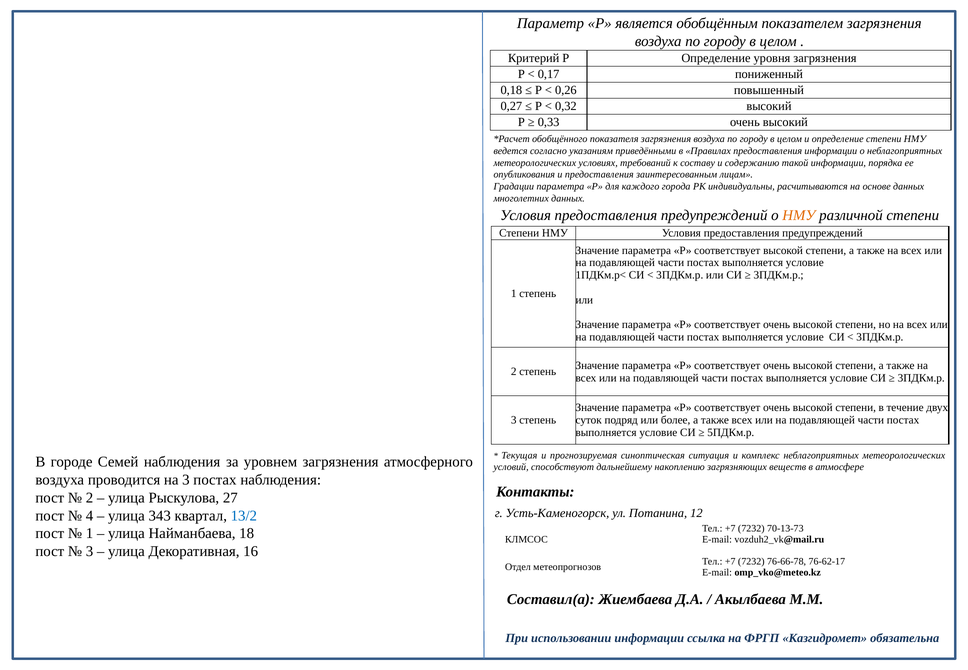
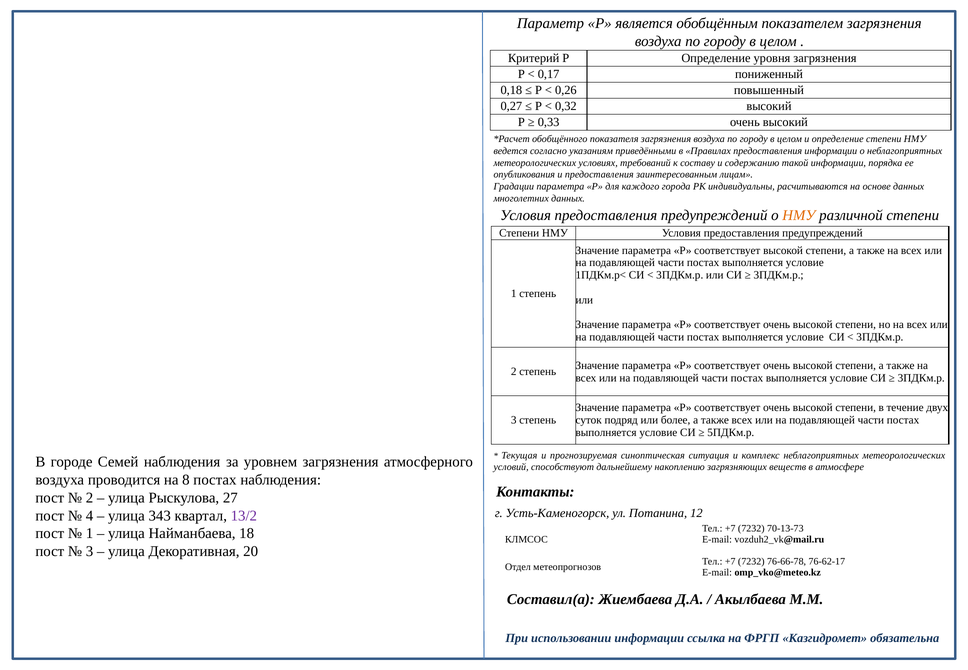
на 3: 3 -> 8
13/2 colour: blue -> purple
16: 16 -> 20
